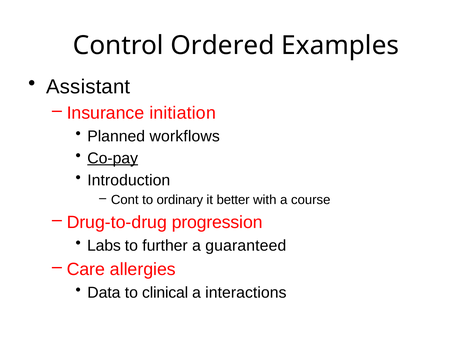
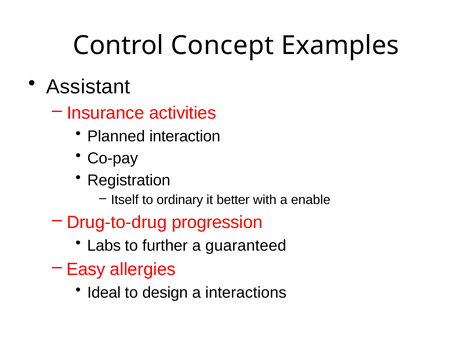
Ordered: Ordered -> Concept
initiation: initiation -> activities
workflows: workflows -> interaction
Co-pay underline: present -> none
Introduction: Introduction -> Registration
Cont: Cont -> Itself
course: course -> enable
Care: Care -> Easy
Data: Data -> Ideal
clinical: clinical -> design
